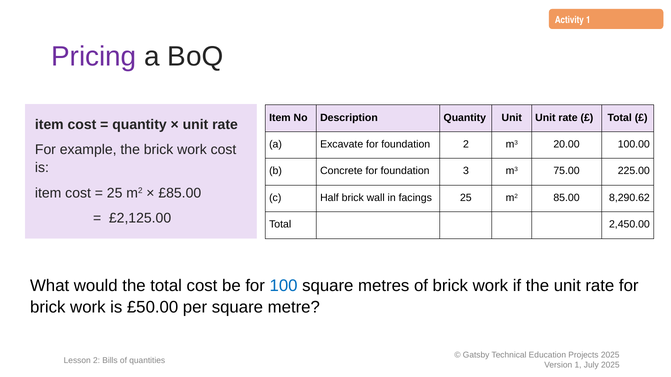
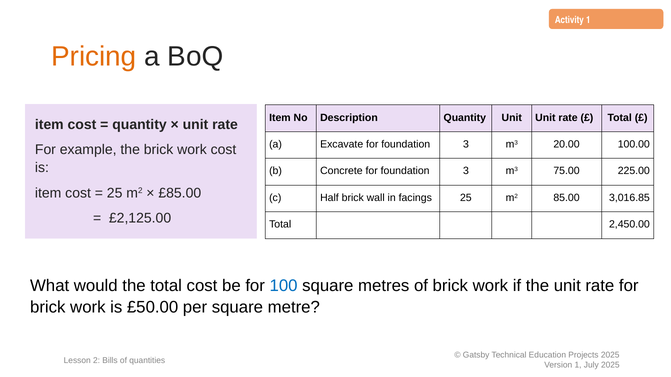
Pricing colour: purple -> orange
Excavate for foundation 2: 2 -> 3
8,290.62: 8,290.62 -> 3,016.85
